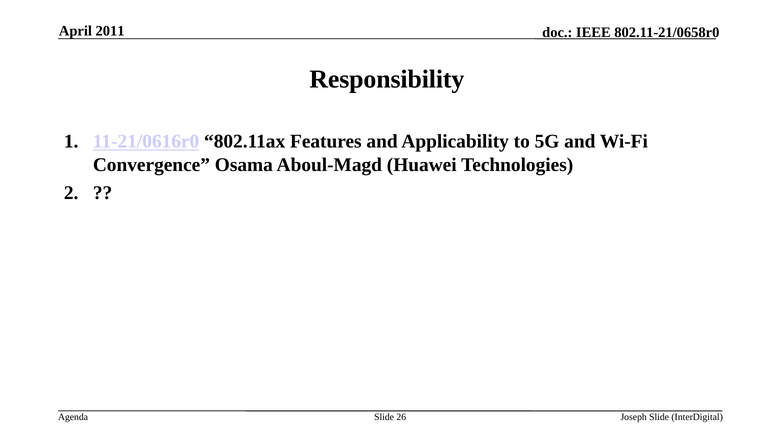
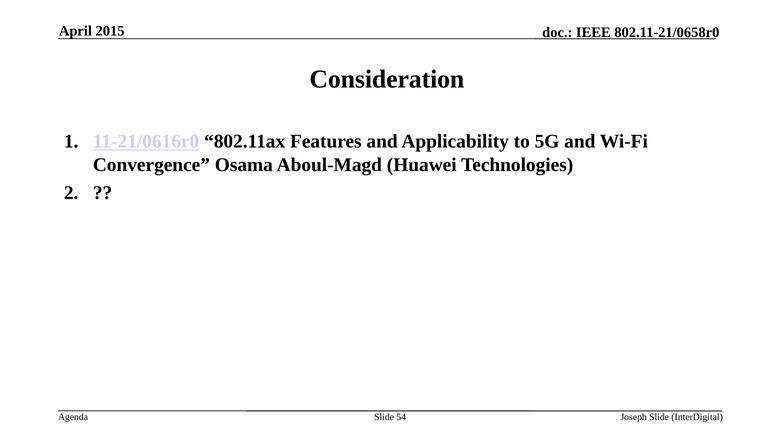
2011: 2011 -> 2015
Responsibility: Responsibility -> Consideration
26: 26 -> 54
